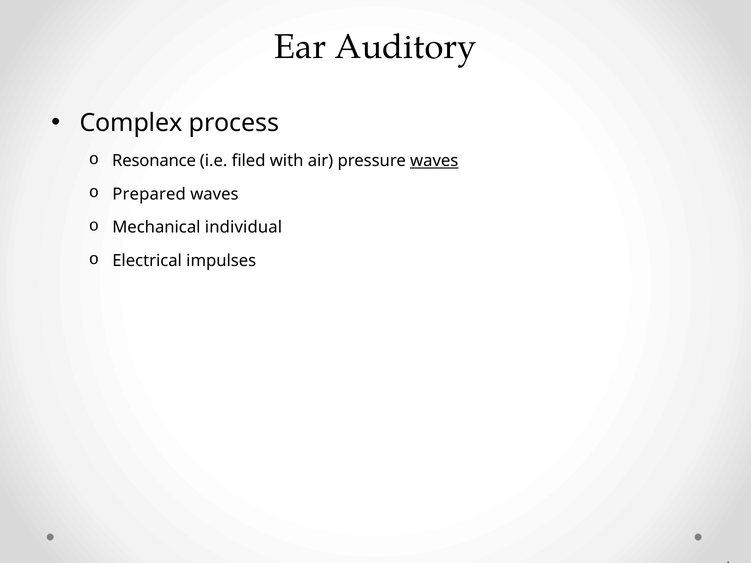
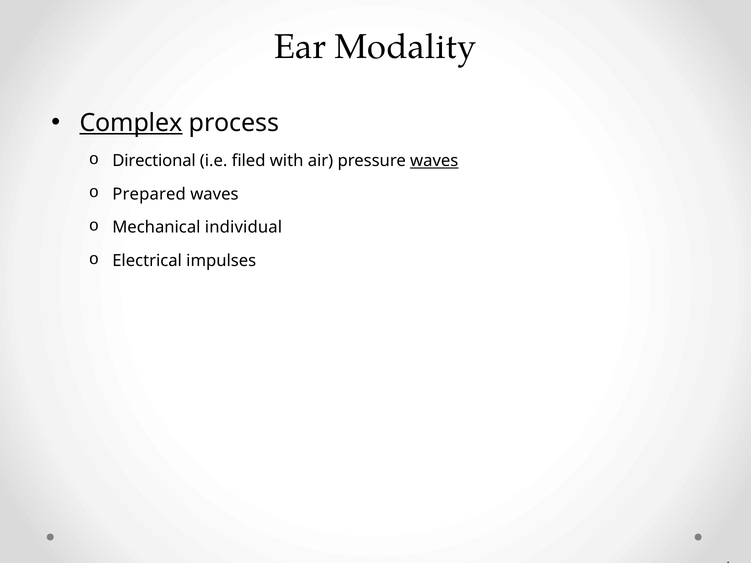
Auditory: Auditory -> Modality
Complex underline: none -> present
Resonance: Resonance -> Directional
